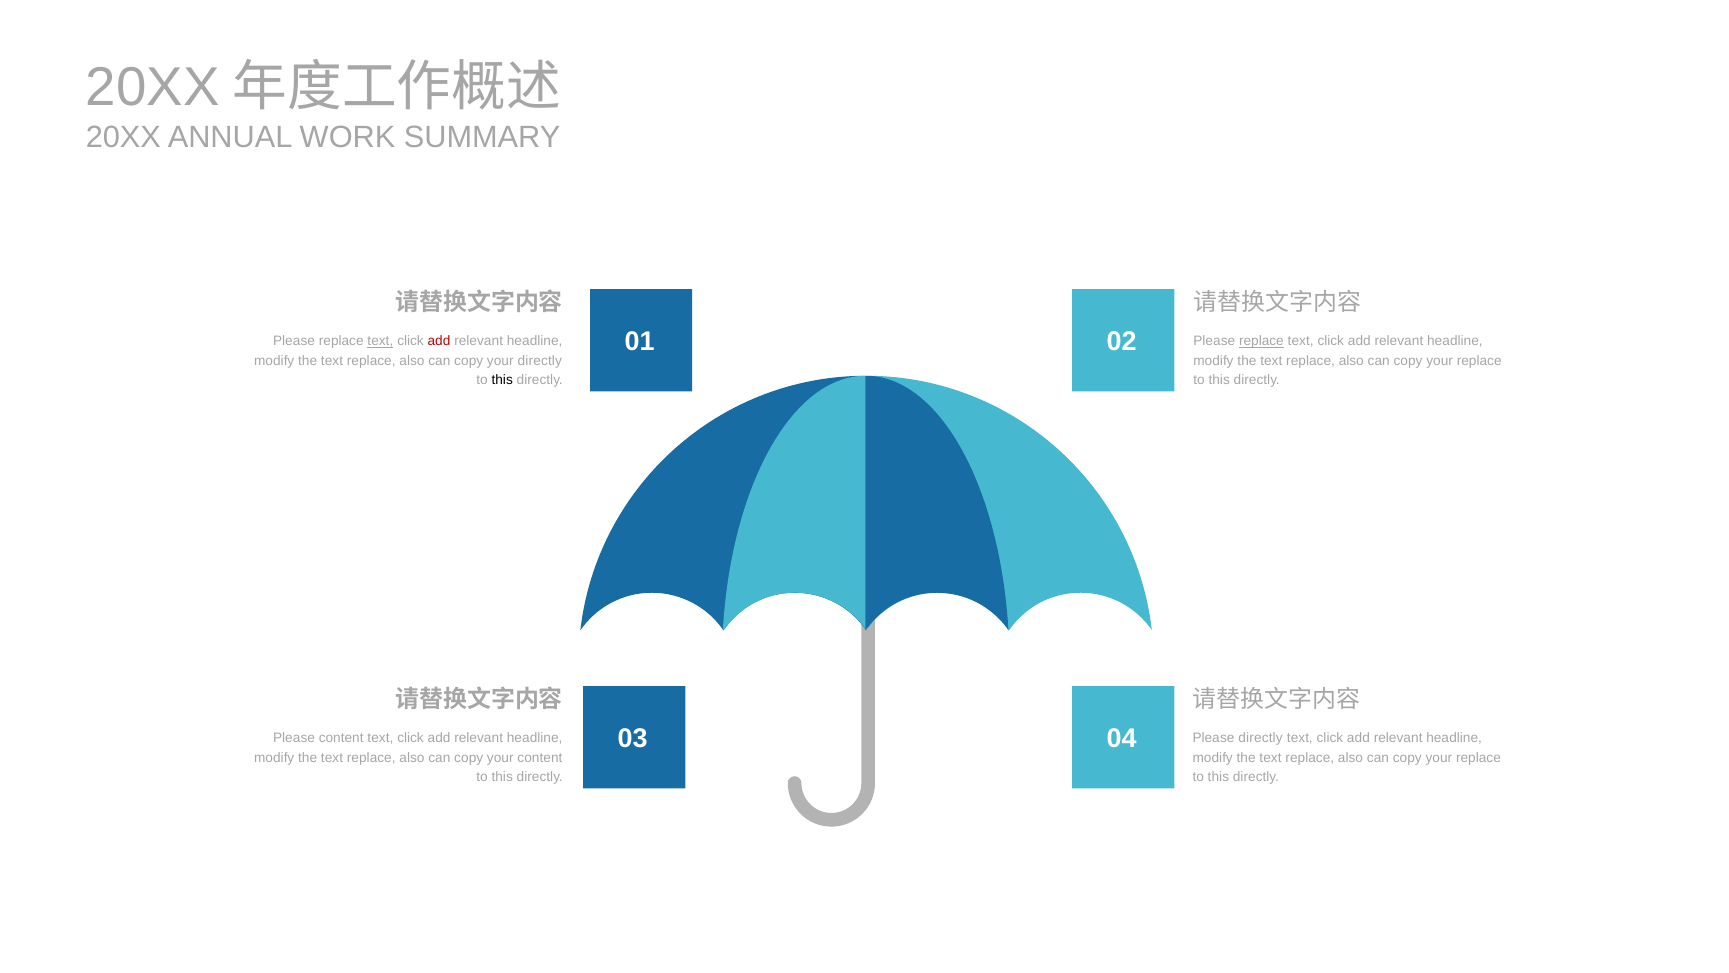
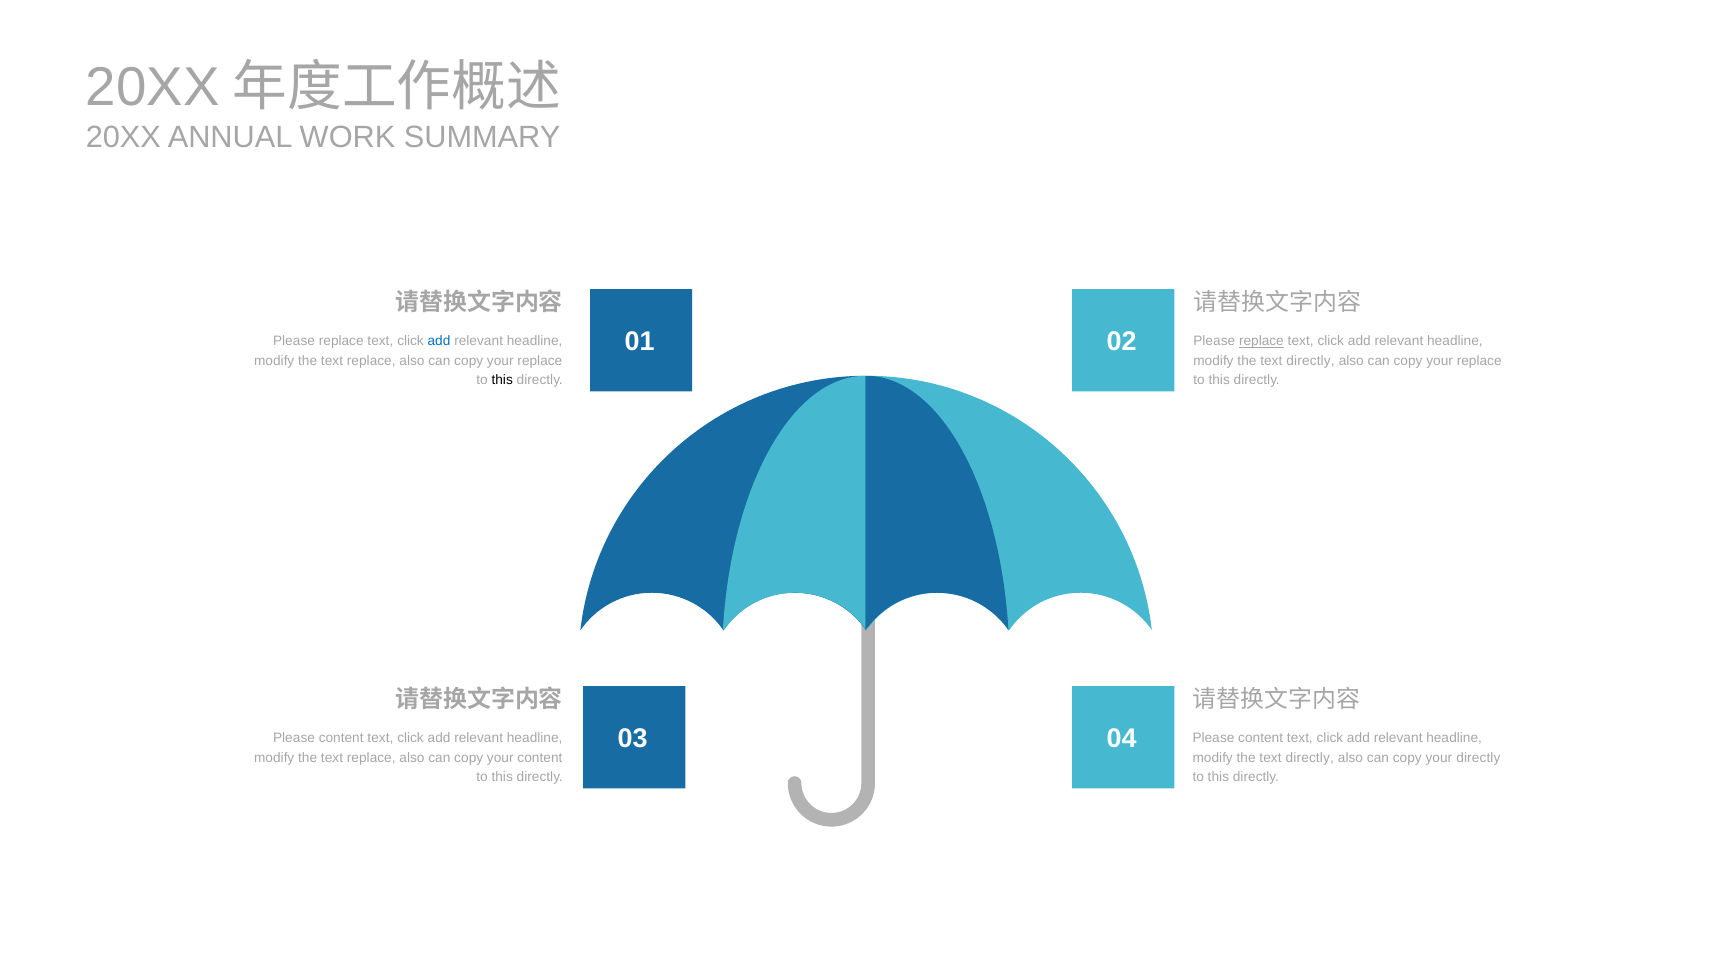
text at (380, 341) underline: present -> none
add at (439, 341) colour: red -> blue
directly at (540, 360): directly -> replace
replace at (1311, 361): replace -> directly
directly at (1261, 738): directly -> content
replace at (1310, 757): replace -> directly
replace at (1478, 757): replace -> directly
